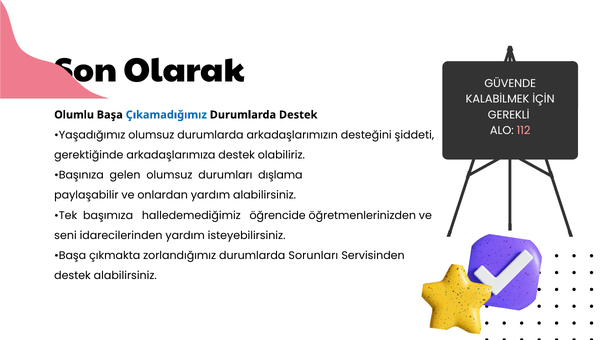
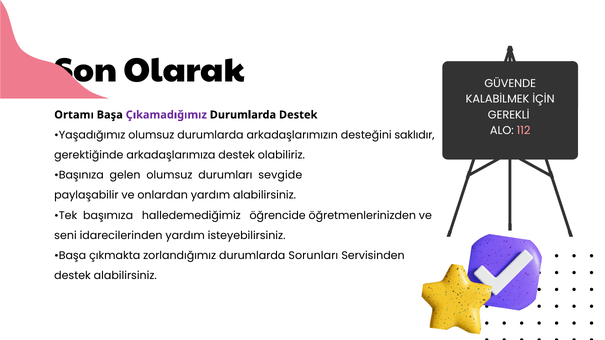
Olumlu: Olumlu -> Ortamı
Çıkamadığımız colour: blue -> purple
şiddeti: şiddeti -> saklıdır
dışlama: dışlama -> sevgide
